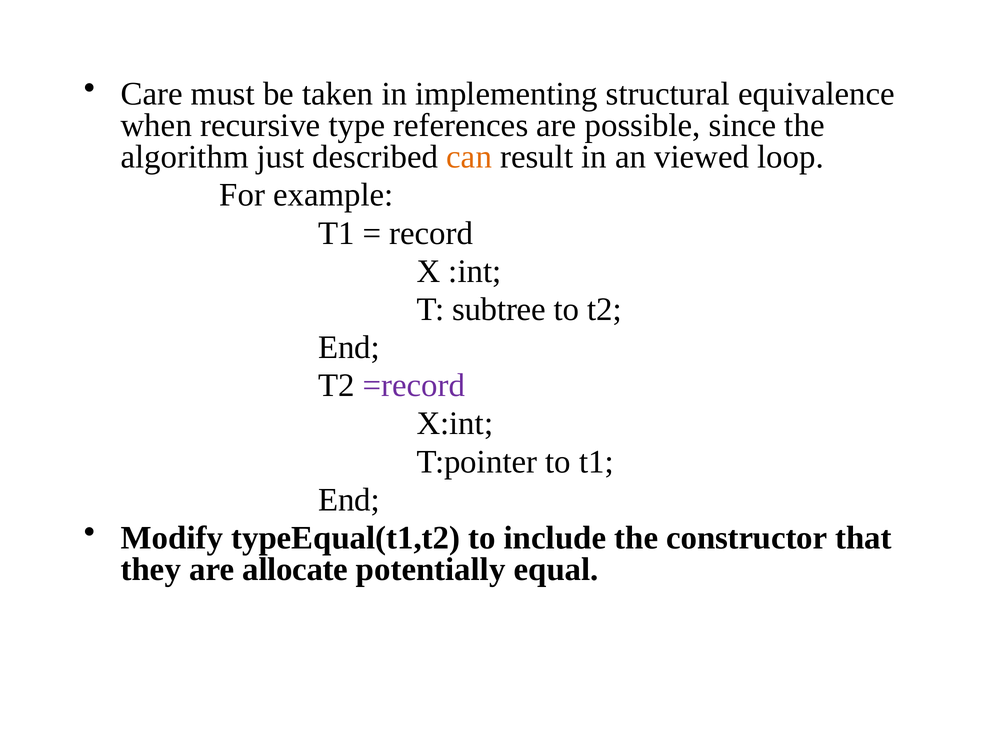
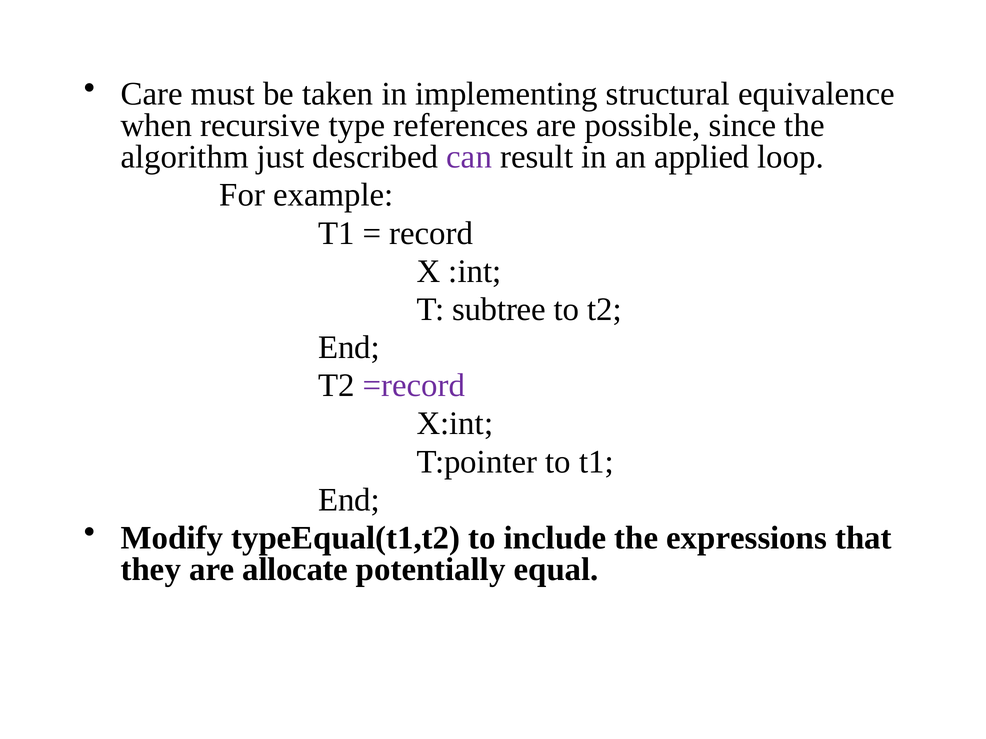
can colour: orange -> purple
viewed: viewed -> applied
constructor: constructor -> expressions
